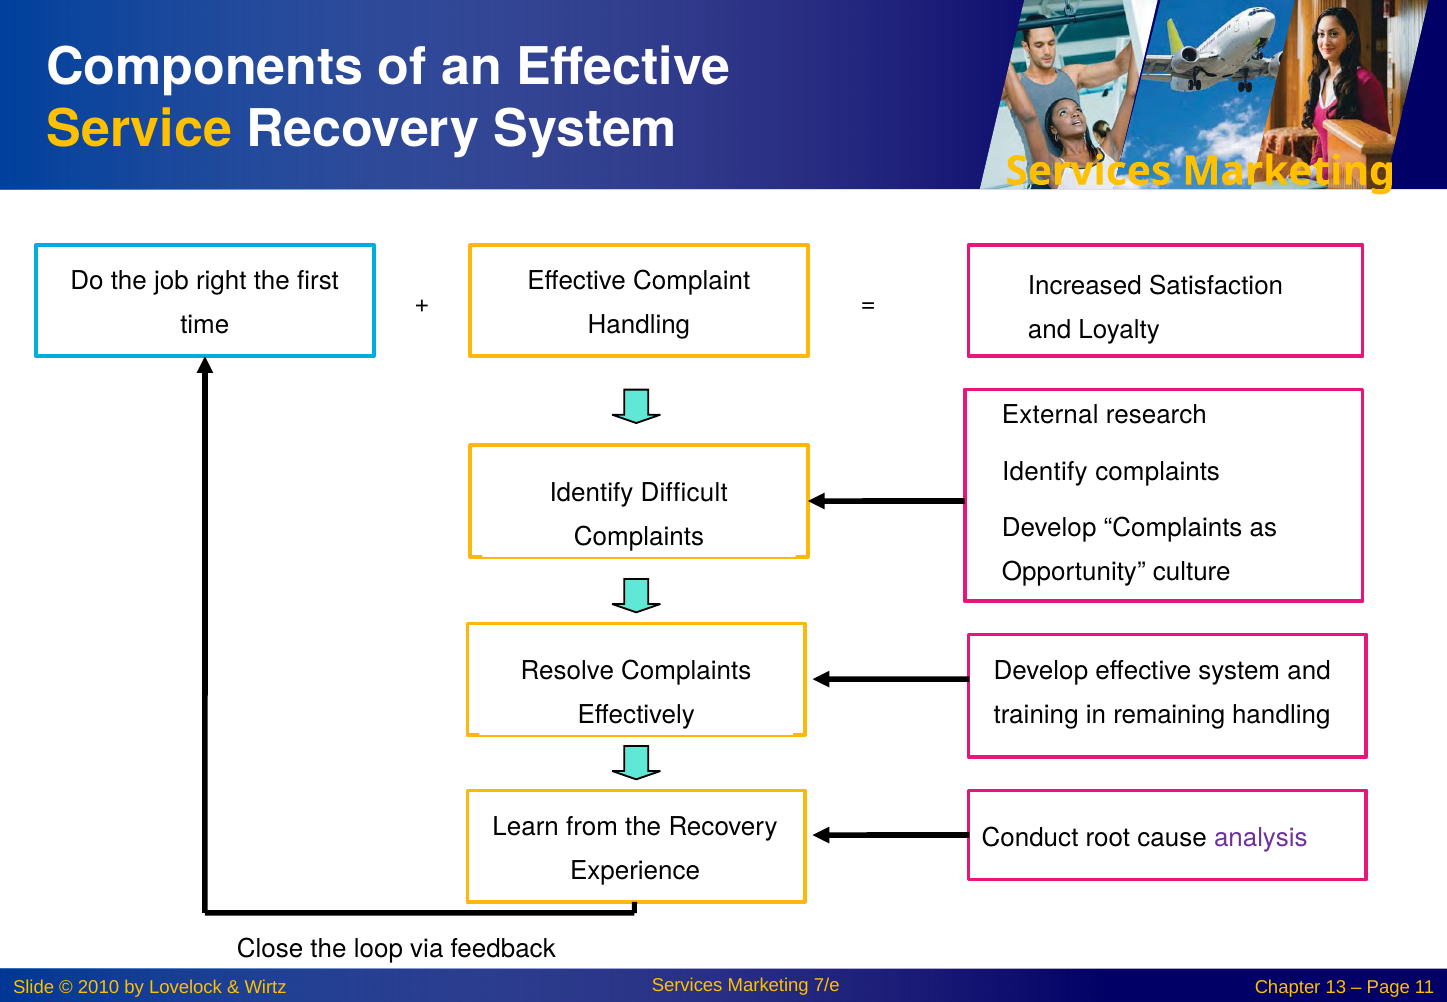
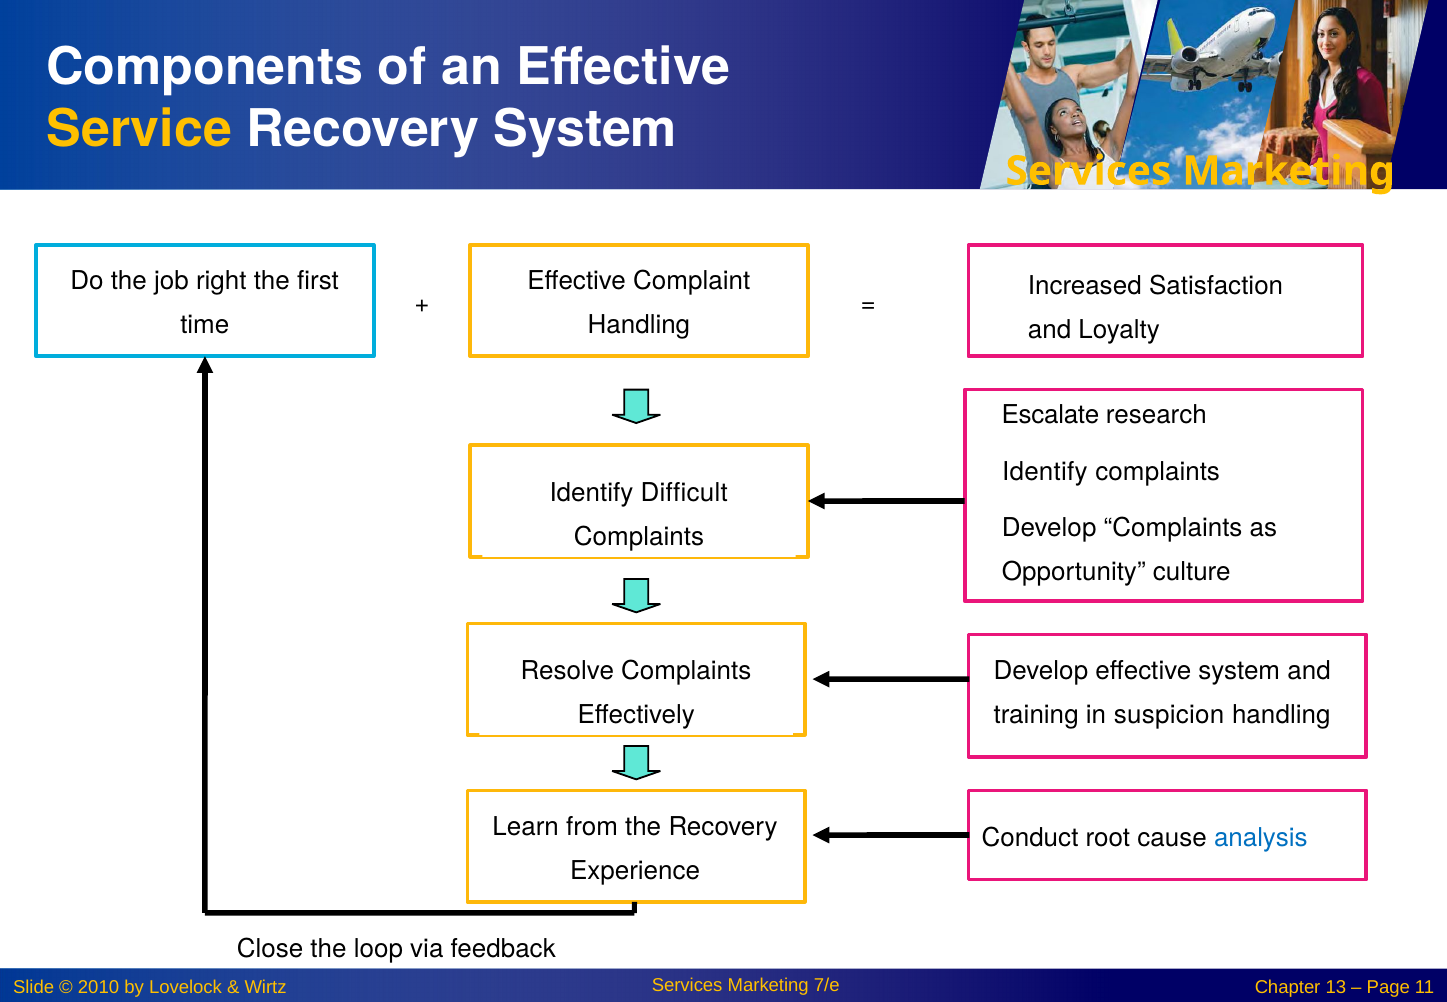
External: External -> Escalate
remaining: remaining -> suspicion
analysis colour: purple -> blue
